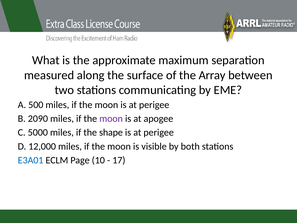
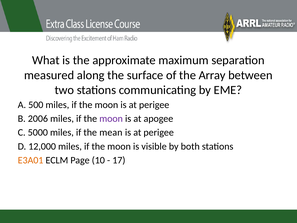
2090: 2090 -> 2006
shape: shape -> mean
E3A01 colour: blue -> orange
